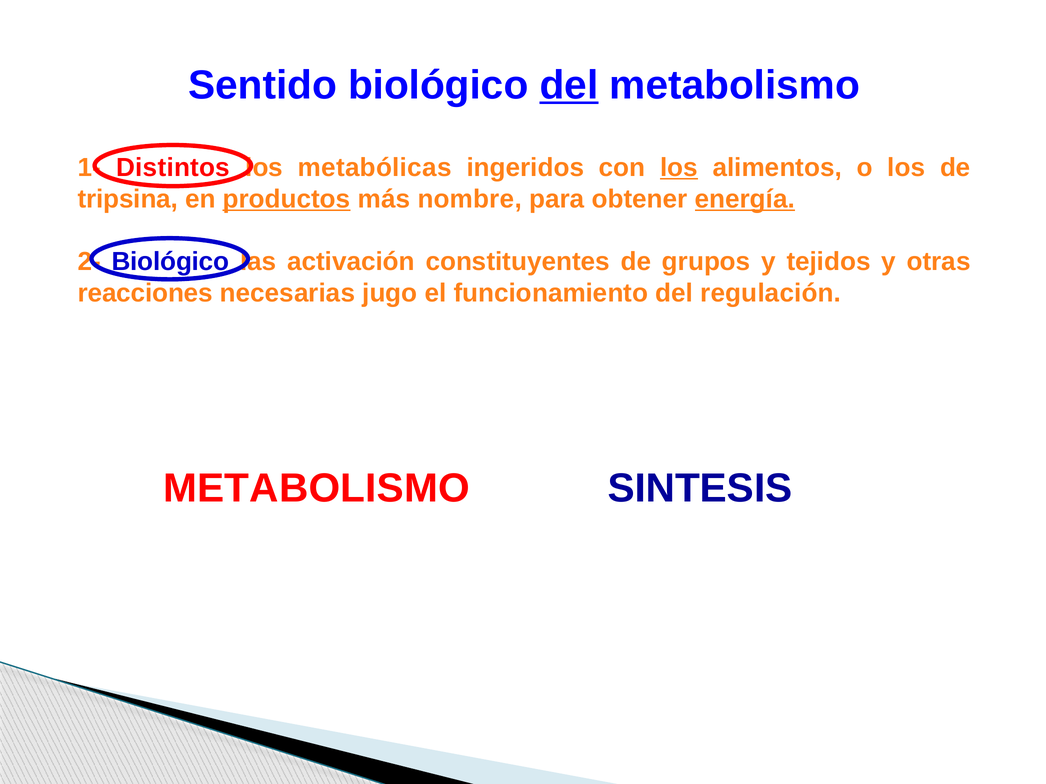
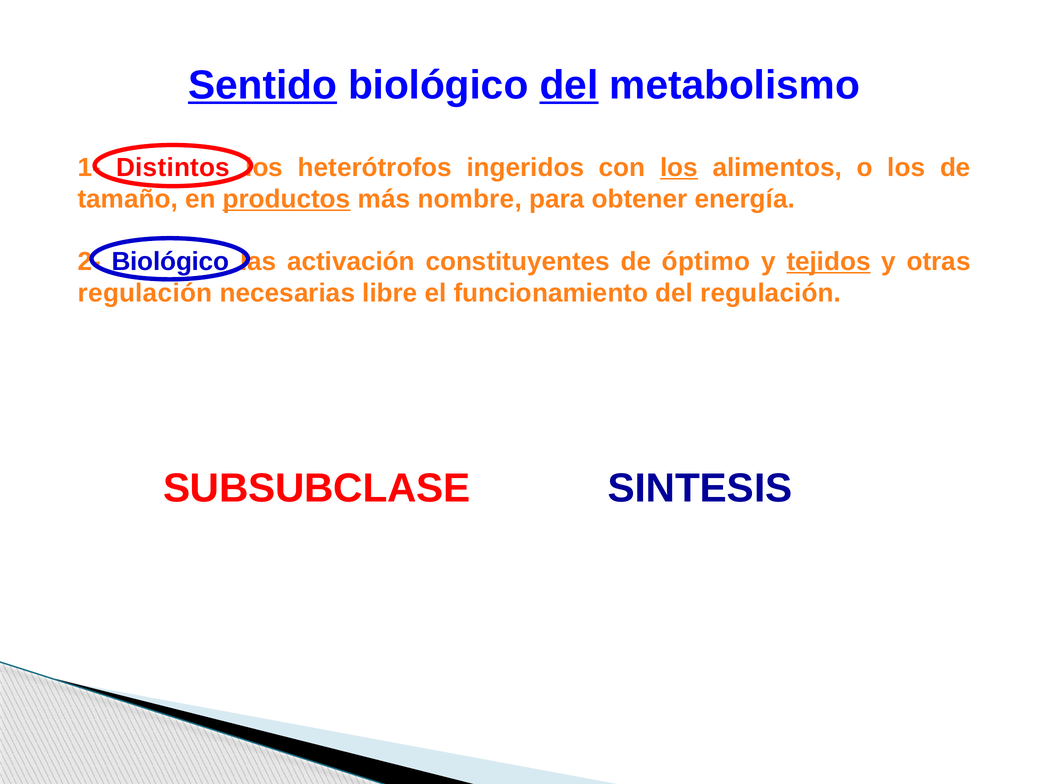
Sentido underline: none -> present
metabólicas: metabólicas -> heterótrofos
tripsina: tripsina -> tamaño
energía underline: present -> none
grupos: grupos -> óptimo
tejidos underline: none -> present
reacciones at (145, 293): reacciones -> regulación
jugo: jugo -> libre
METABOLISMO at (316, 489): METABOLISMO -> SUBSUBCLASE
